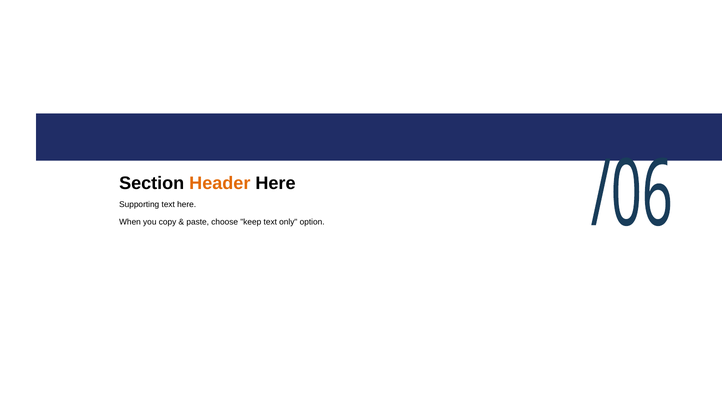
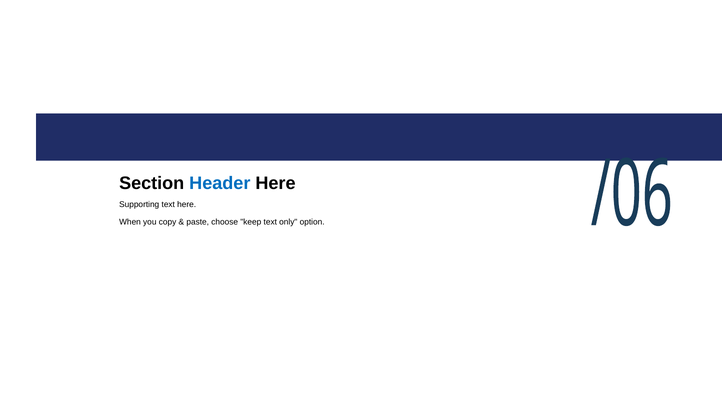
Header colour: orange -> blue
